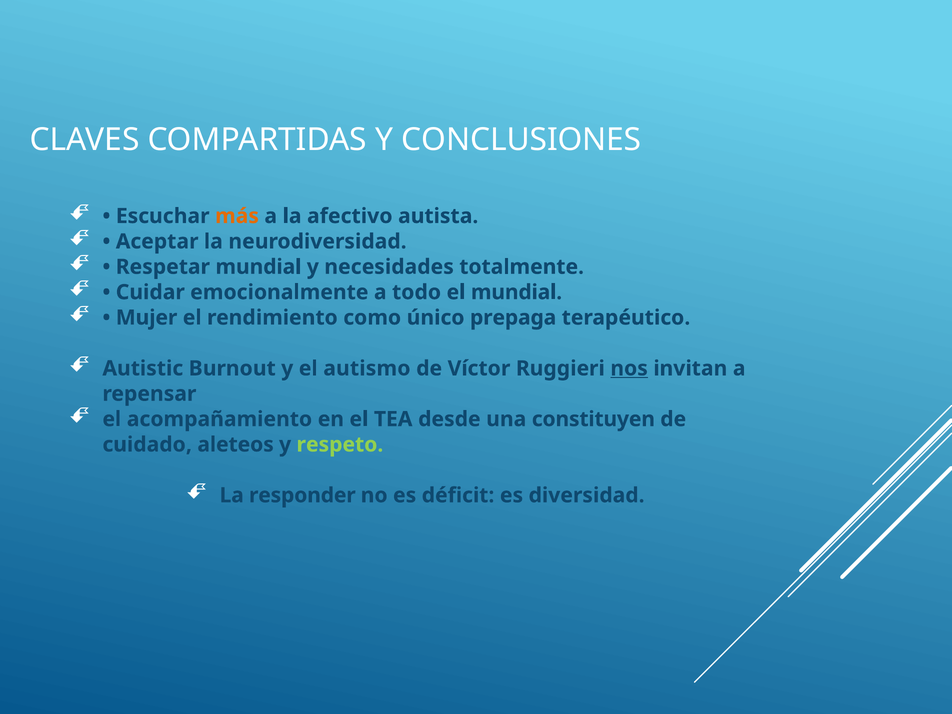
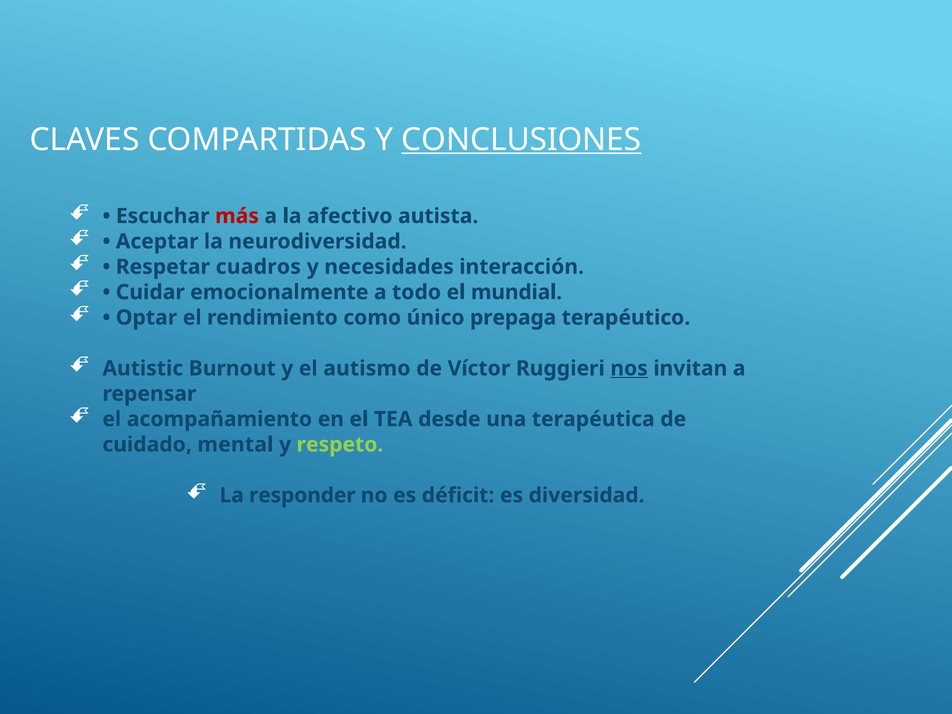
CONCLUSIONES underline: none -> present
más colour: orange -> red
Respetar mundial: mundial -> cuadros
totalmente: totalmente -> interacción
Mujer: Mujer -> Optar
constituyen: constituyen -> terapéutica
aleteos: aleteos -> mental
